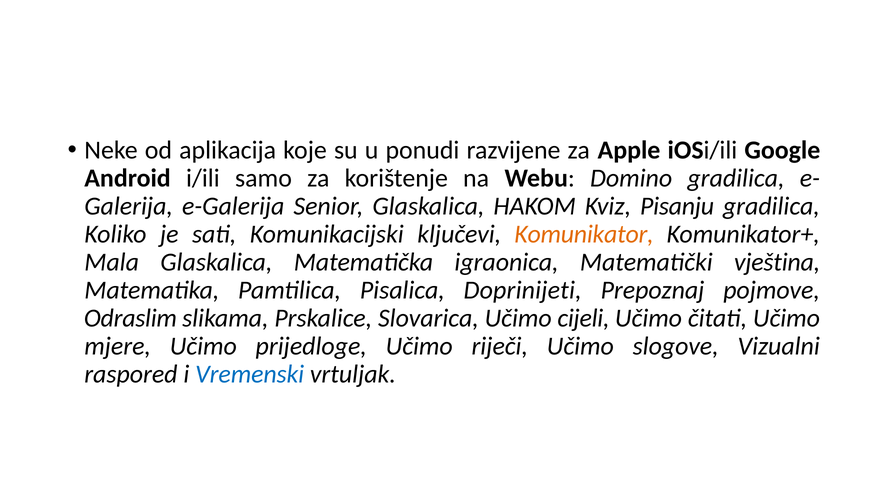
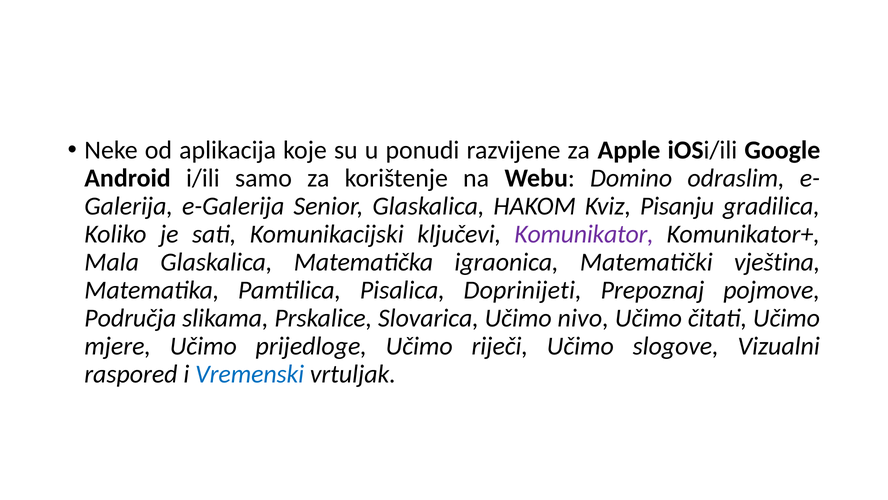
Domino gradilica: gradilica -> odraslim
Komunikator colour: orange -> purple
Odraslim: Odraslim -> Područja
cijeli: cijeli -> nivo
